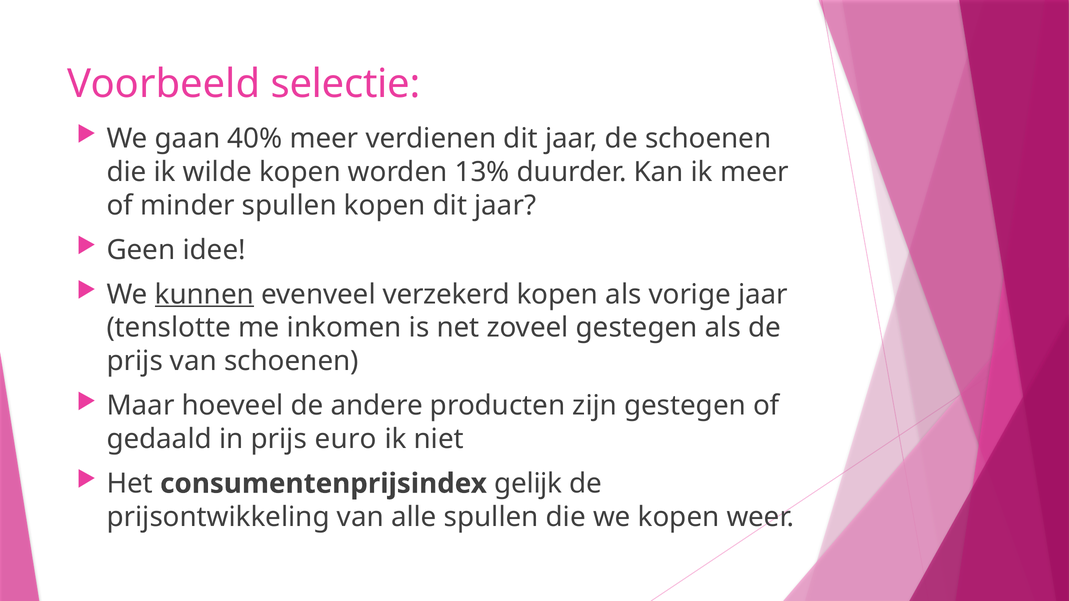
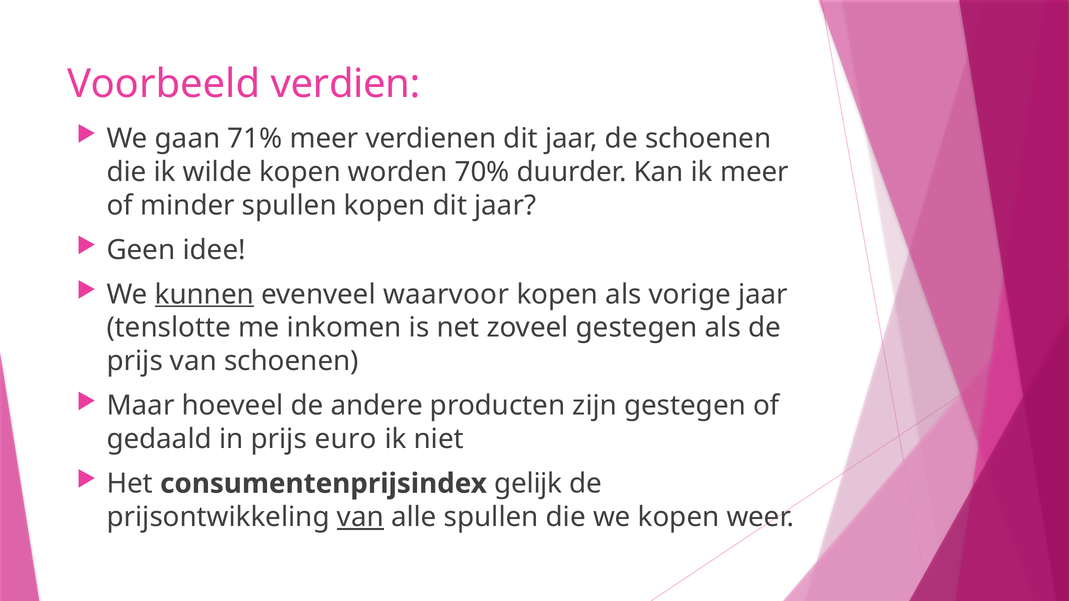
selectie: selectie -> verdien
40%: 40% -> 71%
13%: 13% -> 70%
verzekerd: verzekerd -> waarvoor
van at (360, 517) underline: none -> present
